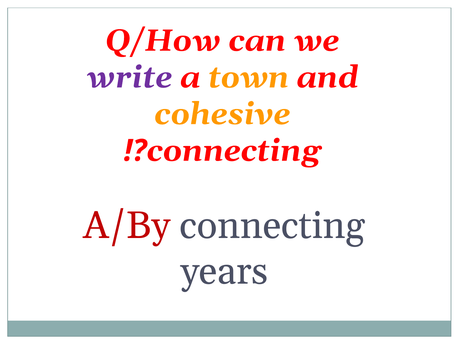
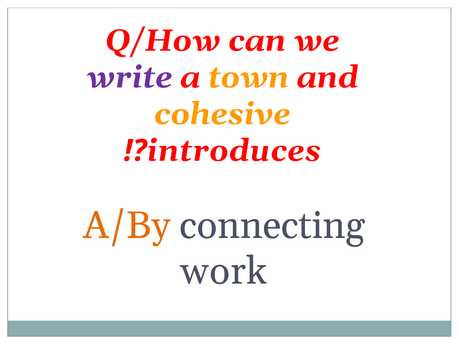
connecting at (234, 151): connecting -> introduces
A/By colour: red -> orange
years: years -> work
